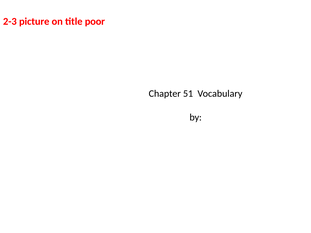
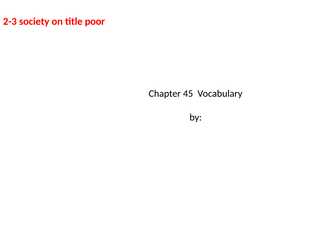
picture: picture -> society
51: 51 -> 45
